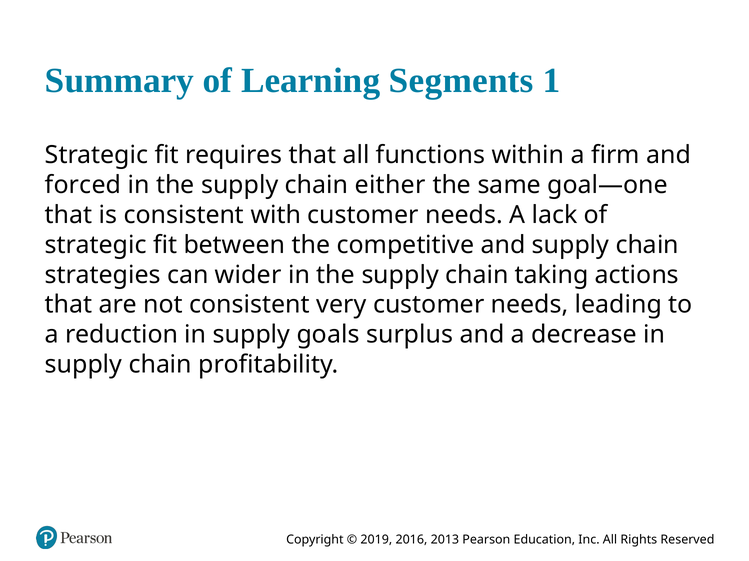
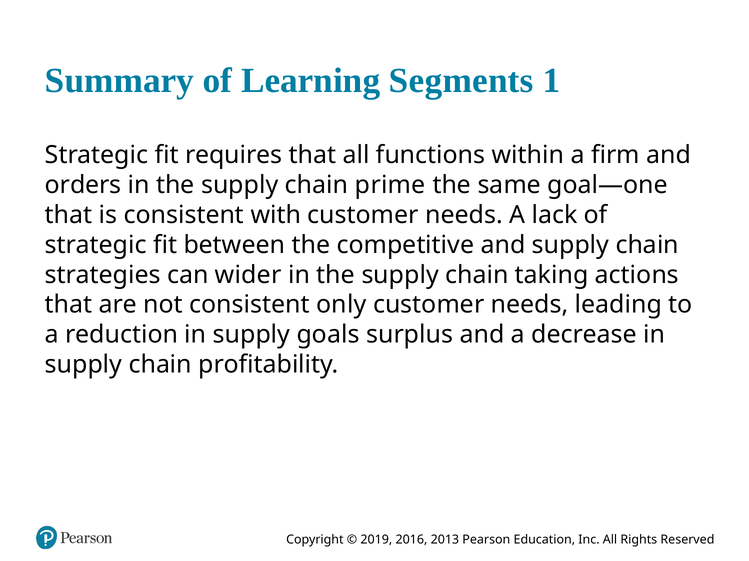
forced: forced -> orders
either: either -> prime
very: very -> only
